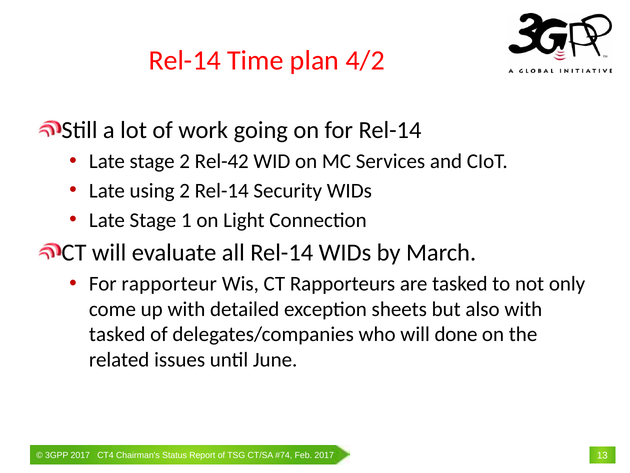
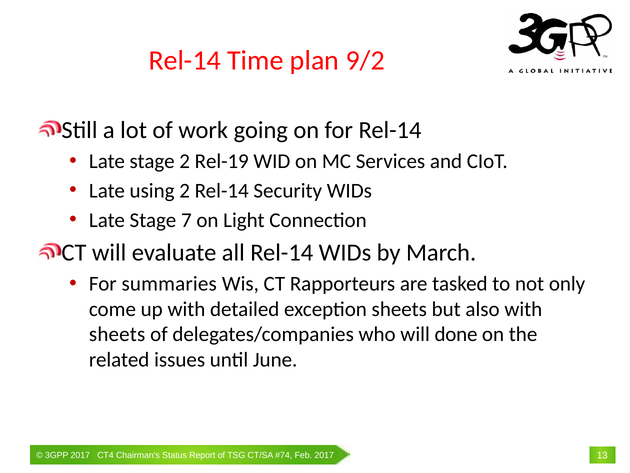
4/2: 4/2 -> 9/2
Rel-42: Rel-42 -> Rel-19
1: 1 -> 7
rapporteur: rapporteur -> summaries
tasked at (117, 334): tasked -> sheets
